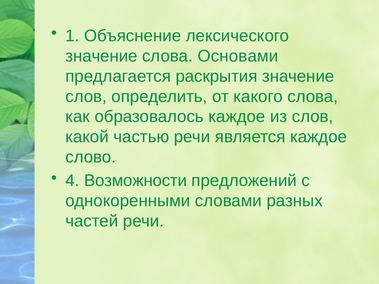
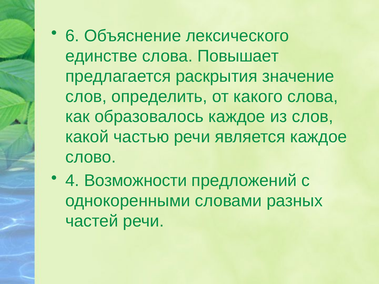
1: 1 -> 6
значение at (101, 56): значение -> единстве
Основами: Основами -> Повышает
